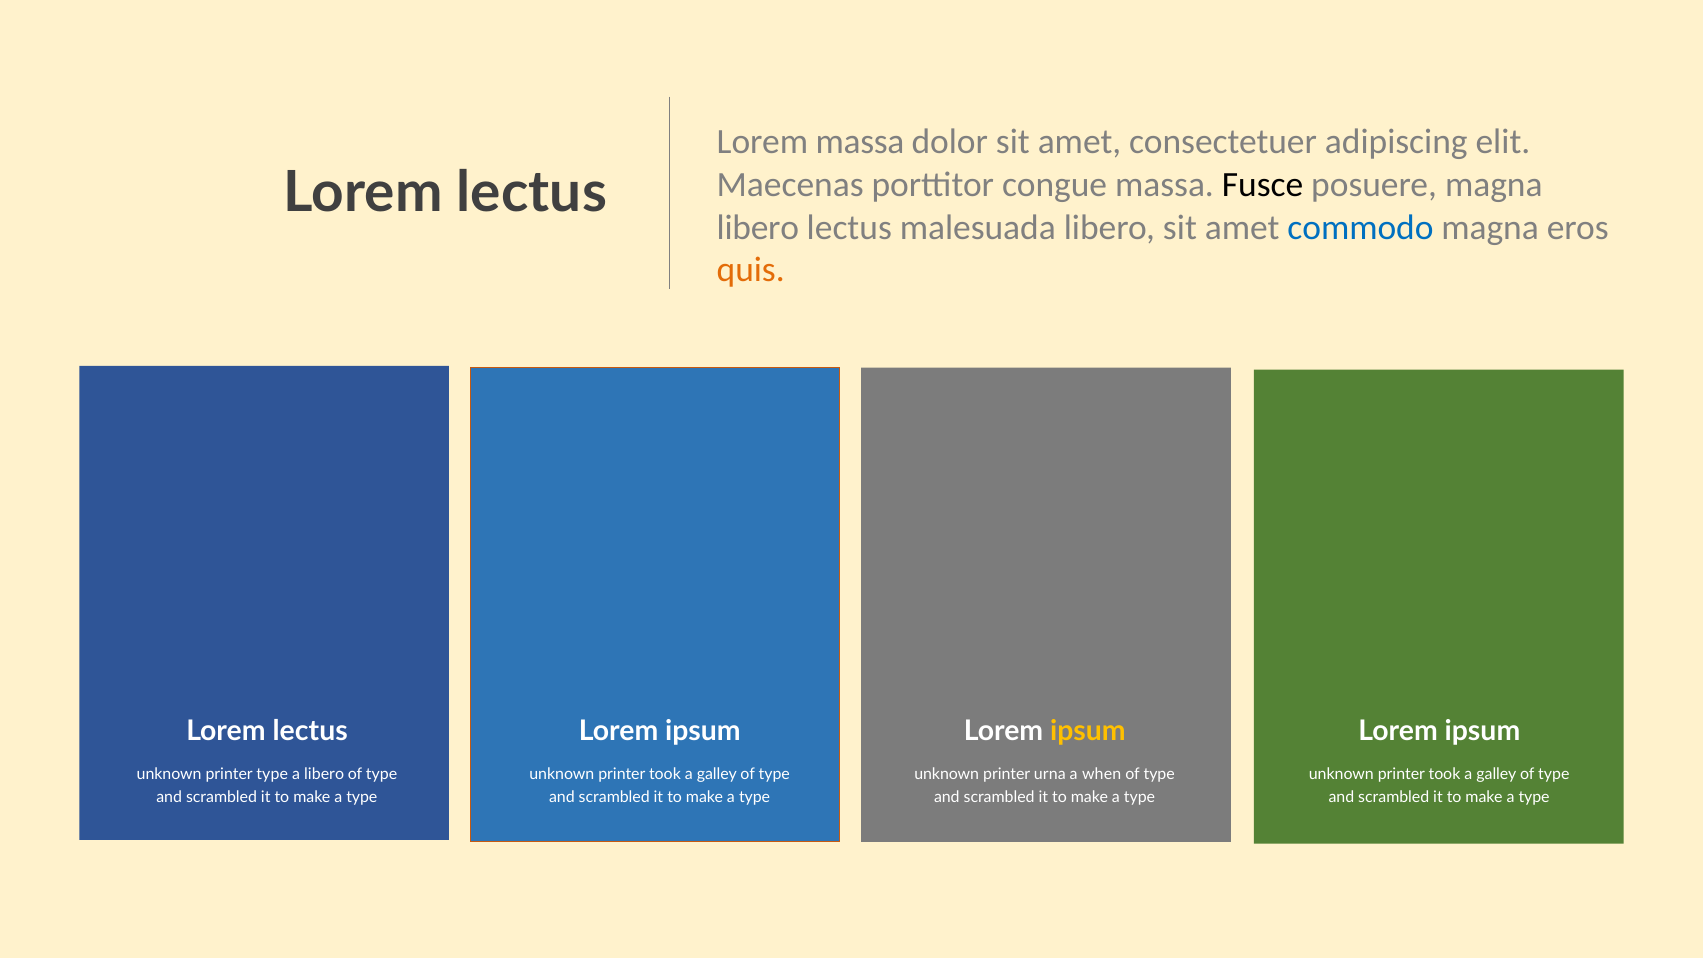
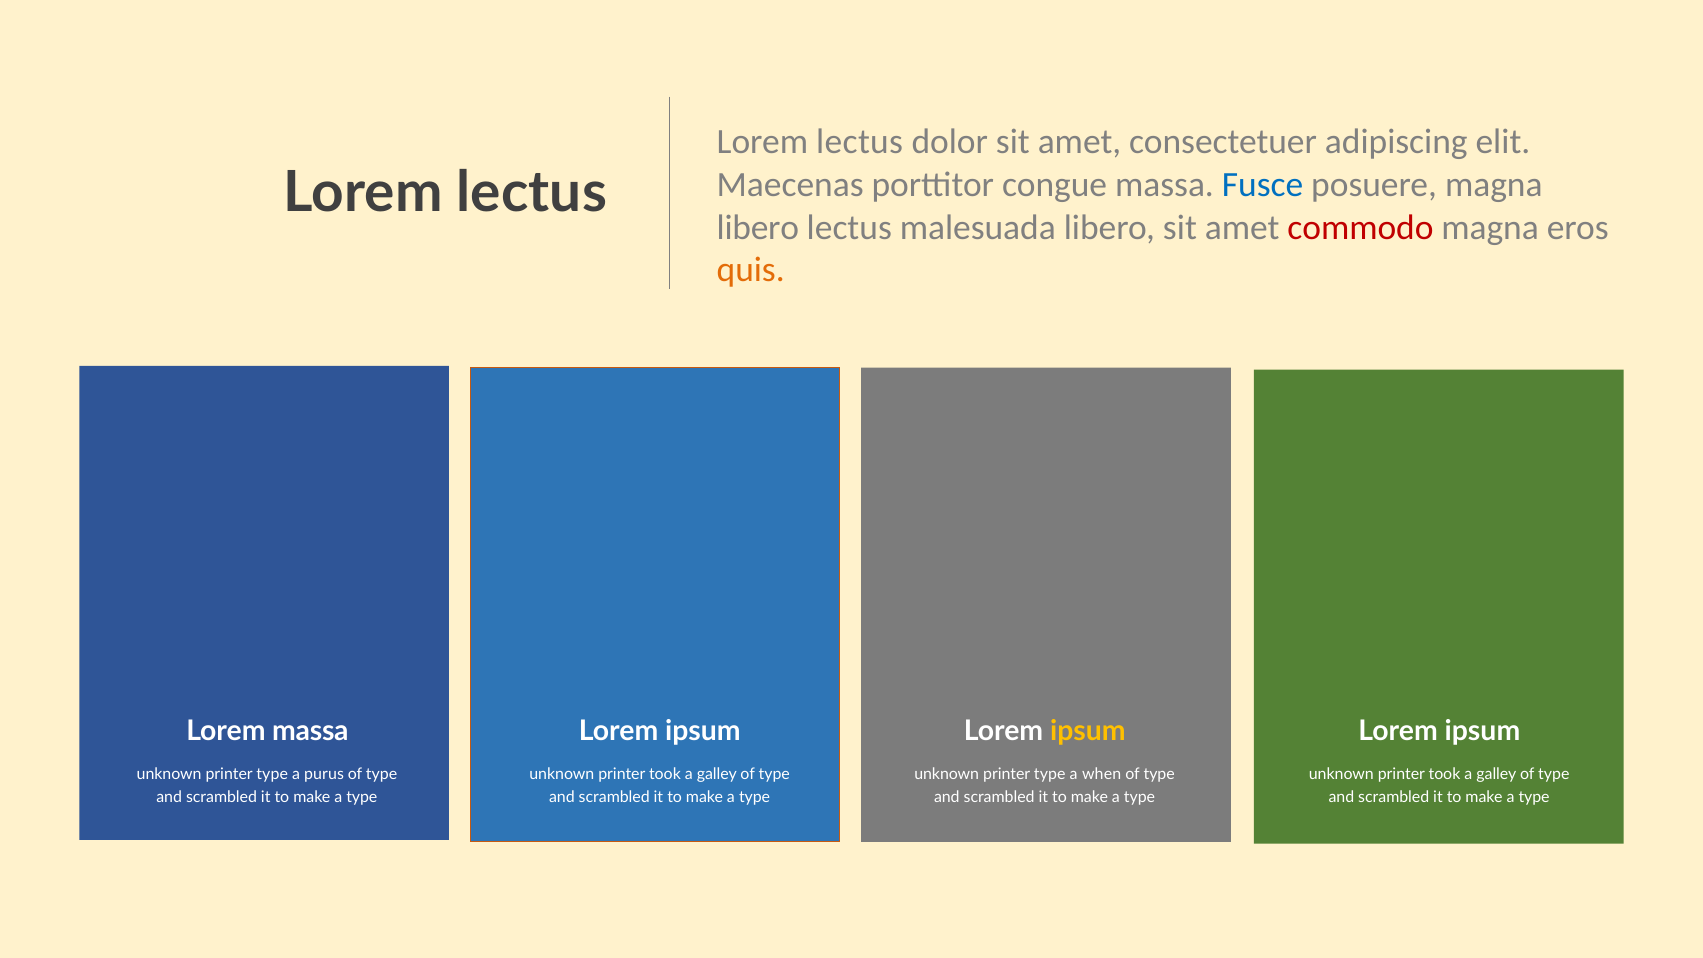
massa at (860, 142): massa -> lectus
Fusce colour: black -> blue
commodo colour: blue -> red
lectus at (310, 732): lectus -> massa
a libero: libero -> purus
urna at (1050, 774): urna -> type
